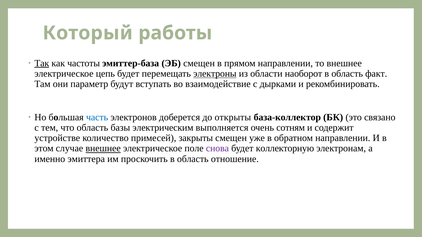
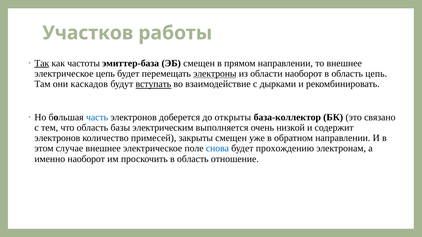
Который: Который -> Участков
область факт: факт -> цепь
параметр: параметр -> каскадов
вступать underline: none -> present
сотням: сотням -> низкой
устройстве at (57, 138): устройстве -> электронов
внешнее at (103, 149) underline: present -> none
снова colour: purple -> blue
коллекторную: коллекторную -> прохождению
именно эмиттера: эмиттера -> наоборот
